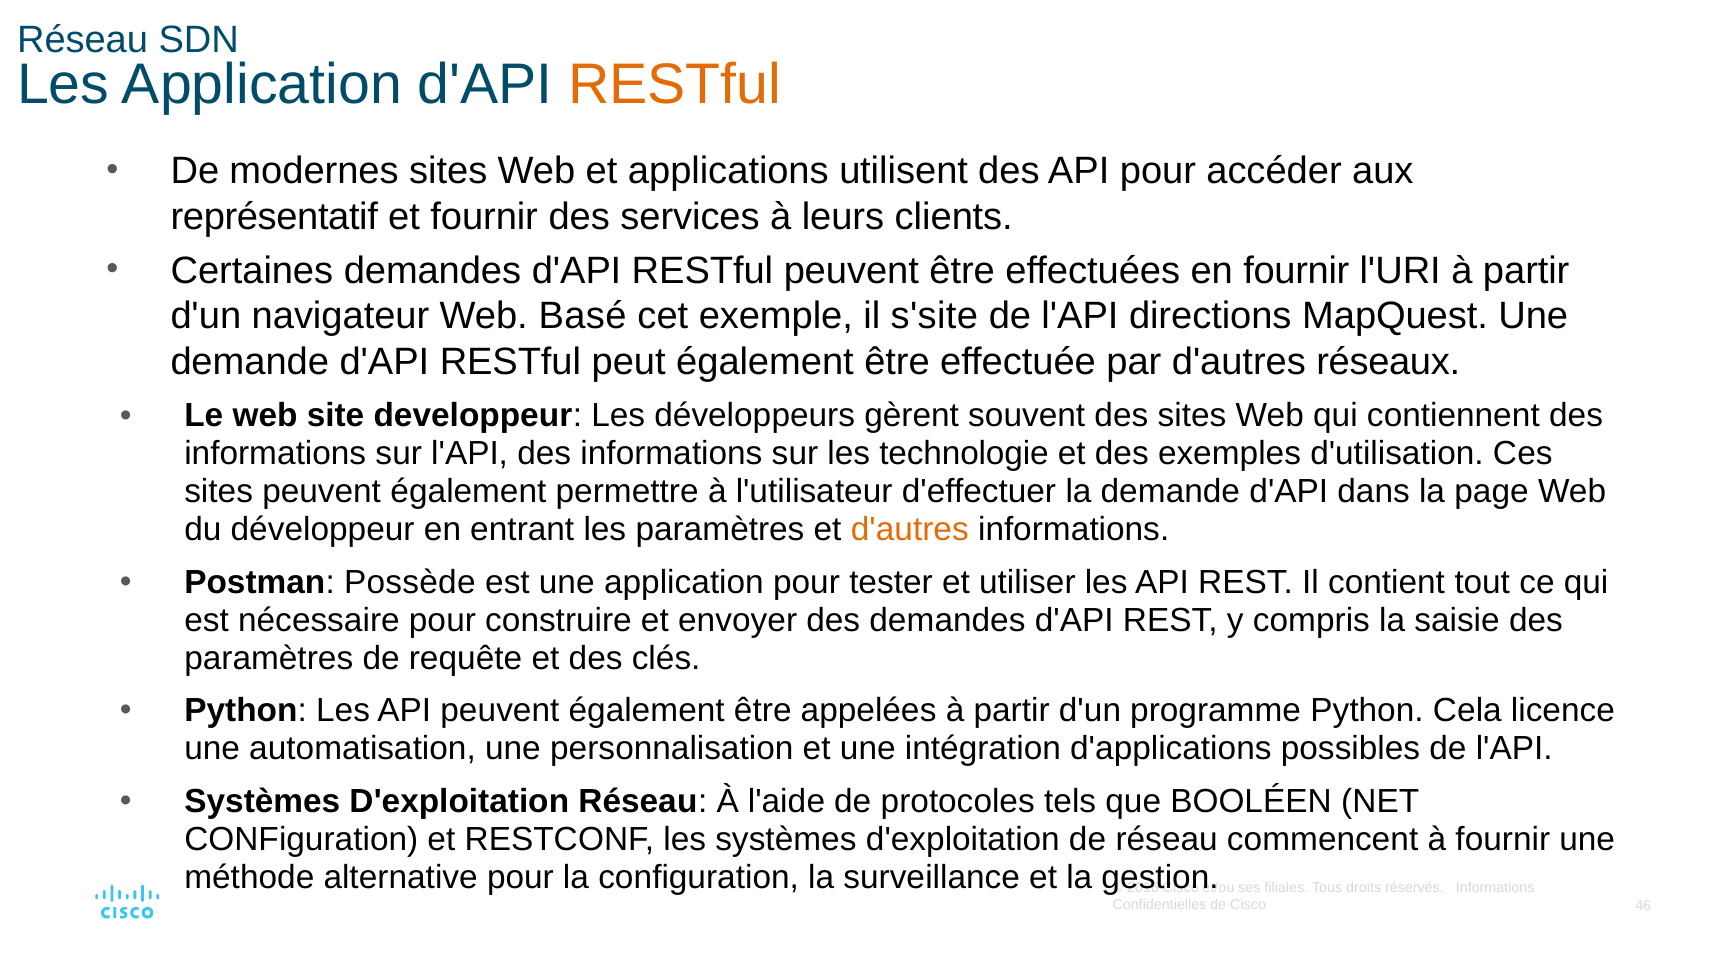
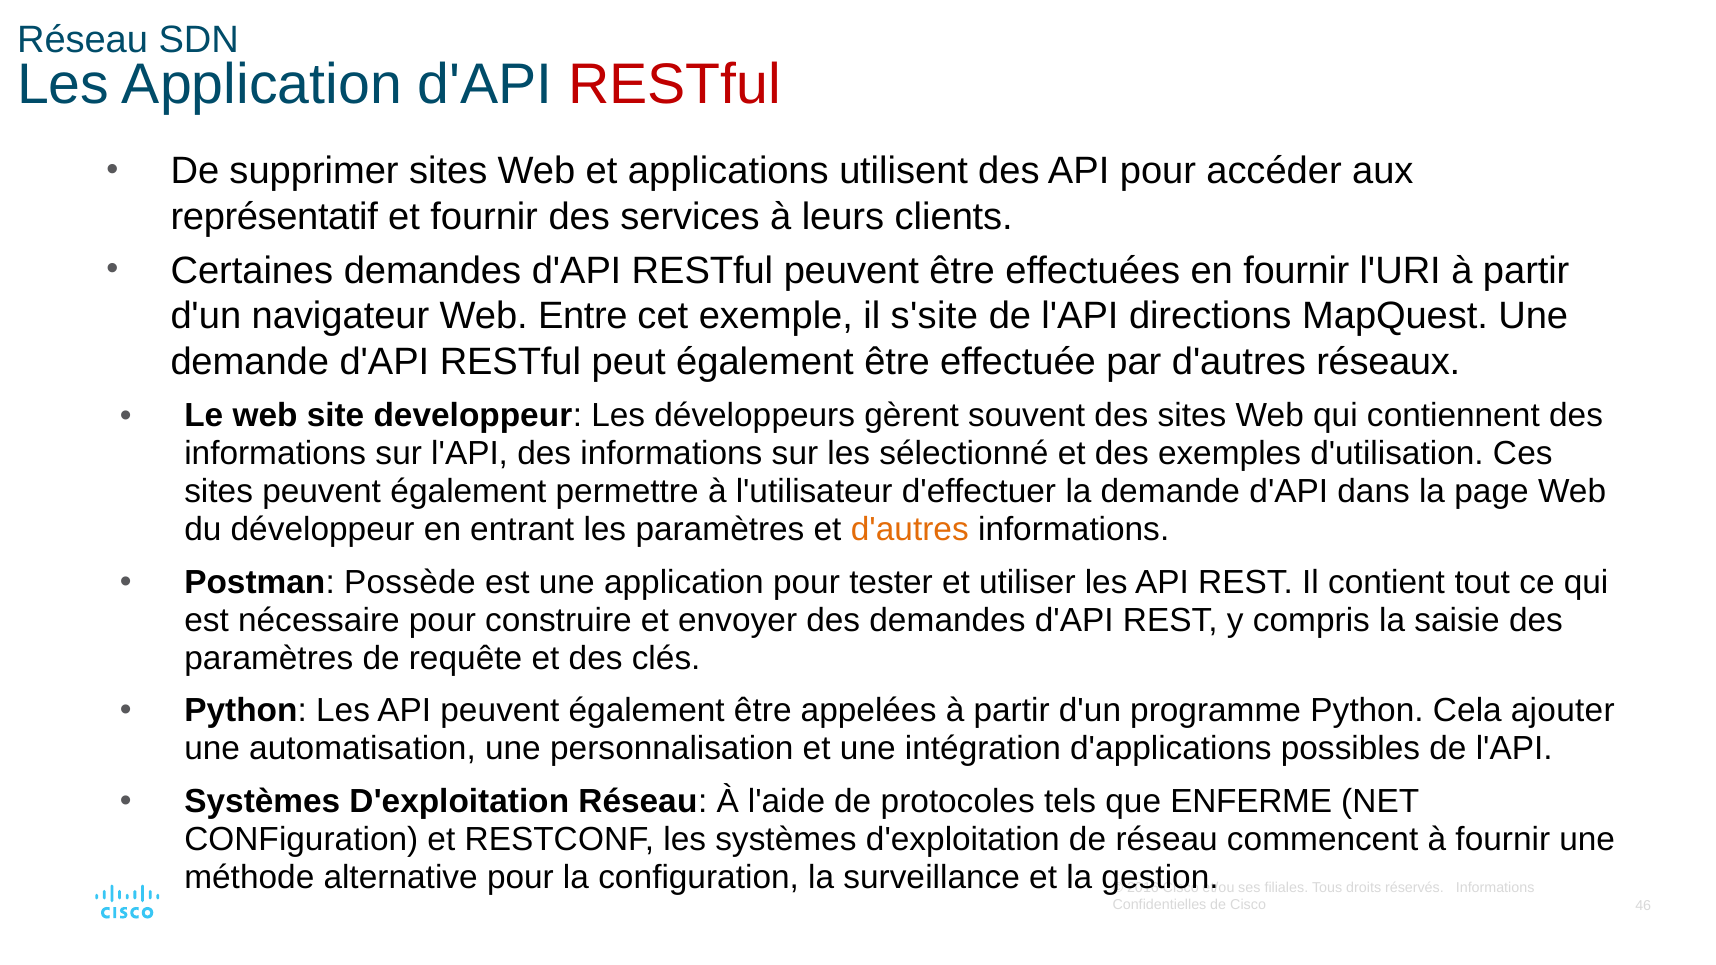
RESTful at (675, 84) colour: orange -> red
modernes: modernes -> supprimer
Basé: Basé -> Entre
technologie: technologie -> sélectionné
licence: licence -> ajouter
BOOLÉEN: BOOLÉEN -> ENFERME
